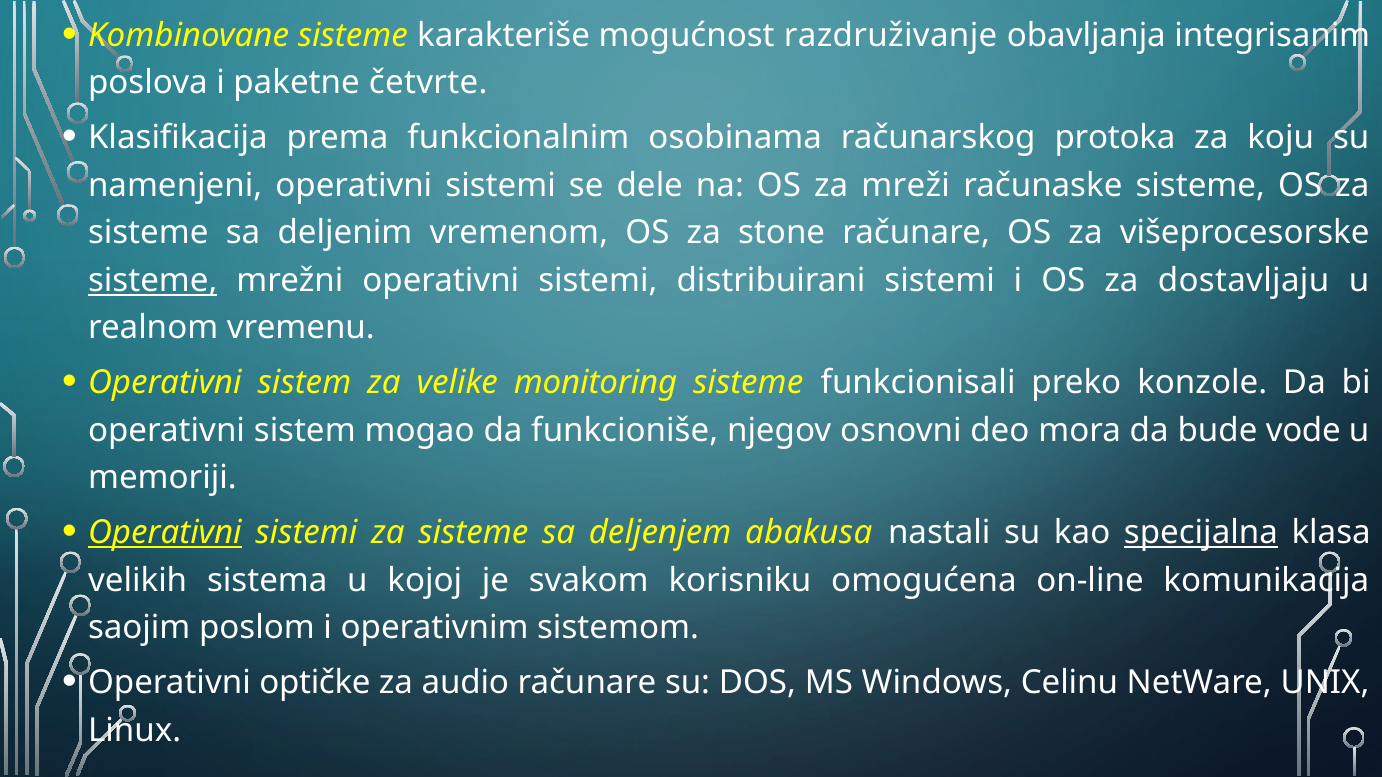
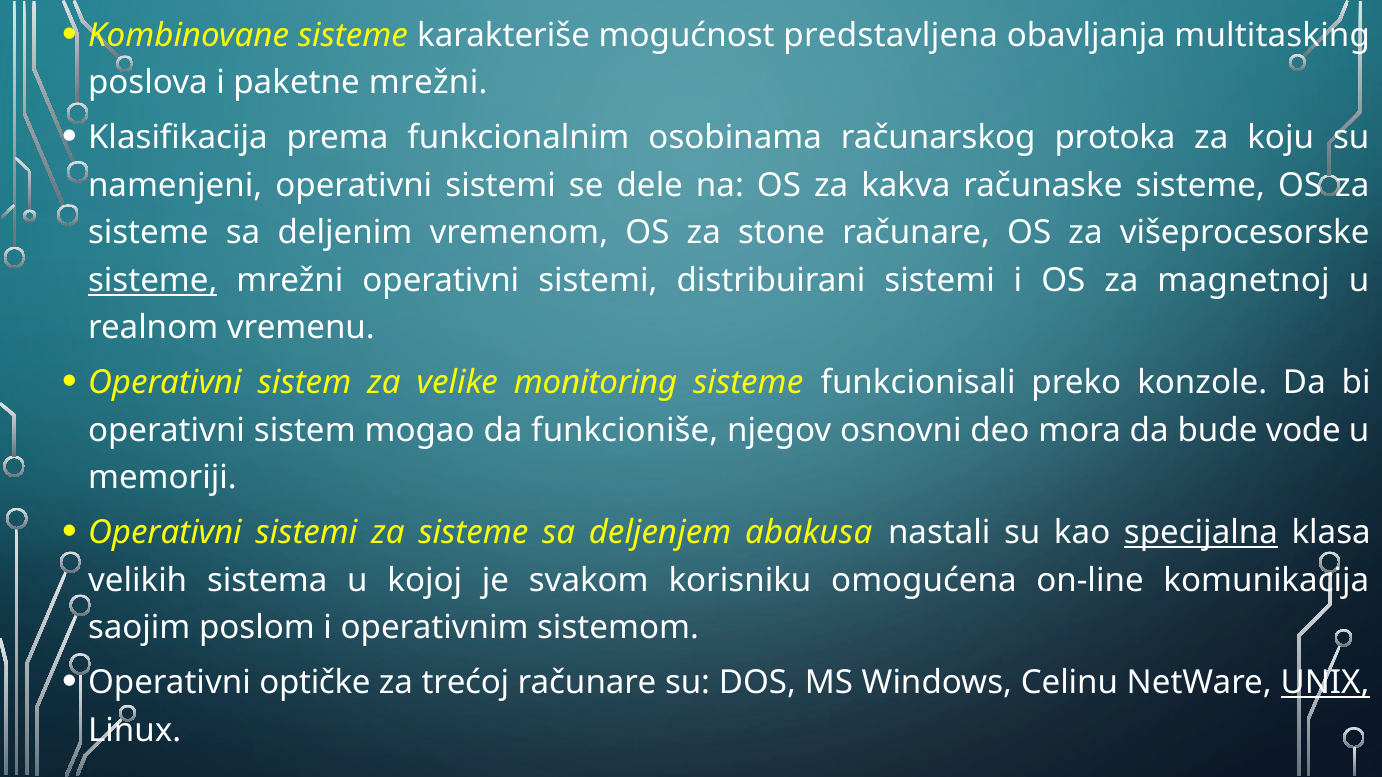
razdruživanje: razdruživanje -> predstavljena
integrisanim: integrisanim -> multitasking
paketne četvrte: četvrte -> mrežni
mreži: mreži -> kakva
dostavljaju: dostavljaju -> magnetnoj
Operativni at (165, 533) underline: present -> none
audio: audio -> trećoj
UNIX underline: none -> present
